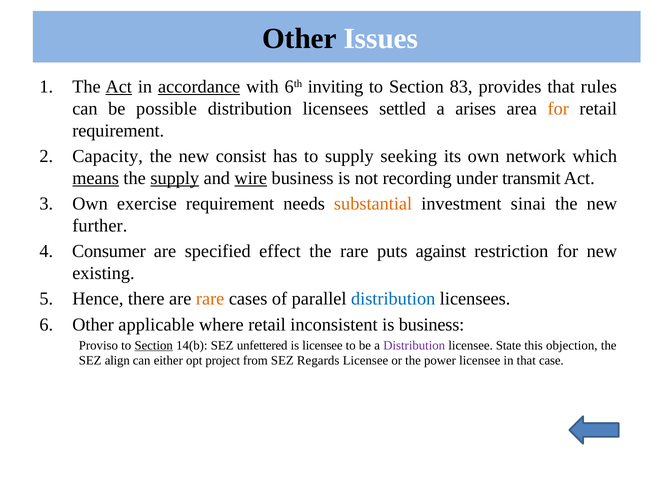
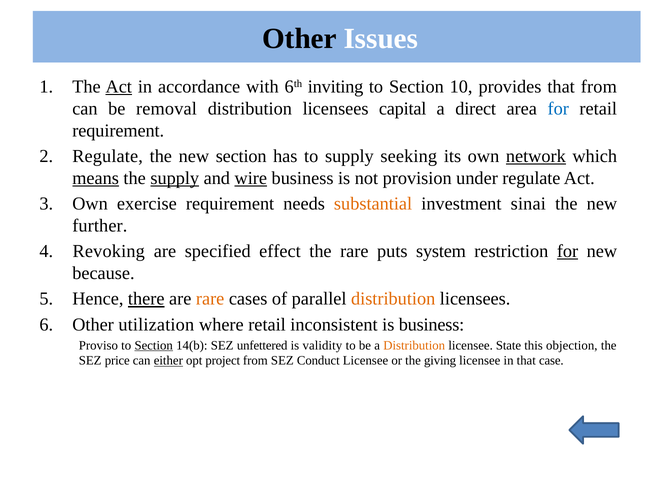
accordance underline: present -> none
83: 83 -> 10
that rules: rules -> from
possible: possible -> removal
settled: settled -> capital
arises: arises -> direct
for at (558, 109) colour: orange -> blue
Capacity at (108, 156): Capacity -> Regulate
new consist: consist -> section
network underline: none -> present
recording: recording -> provision
under transmit: transmit -> regulate
Consumer: Consumer -> Revoking
against: against -> system
for at (568, 251) underline: none -> present
existing: existing -> because
there underline: none -> present
distribution at (393, 299) colour: blue -> orange
applicable: applicable -> utilization
is licensee: licensee -> validity
Distribution at (414, 345) colour: purple -> orange
align: align -> price
either underline: none -> present
Regards: Regards -> Conduct
power: power -> giving
